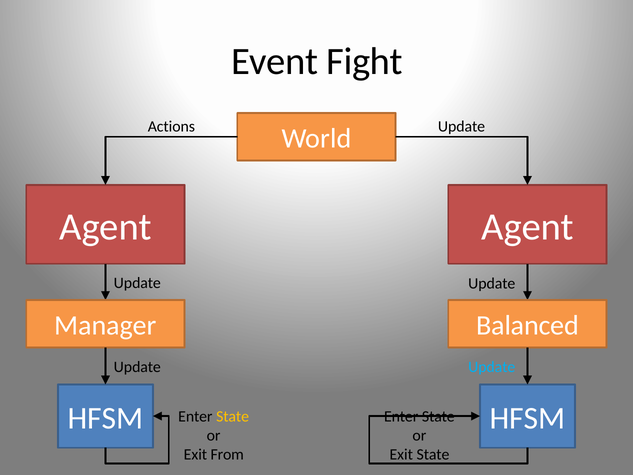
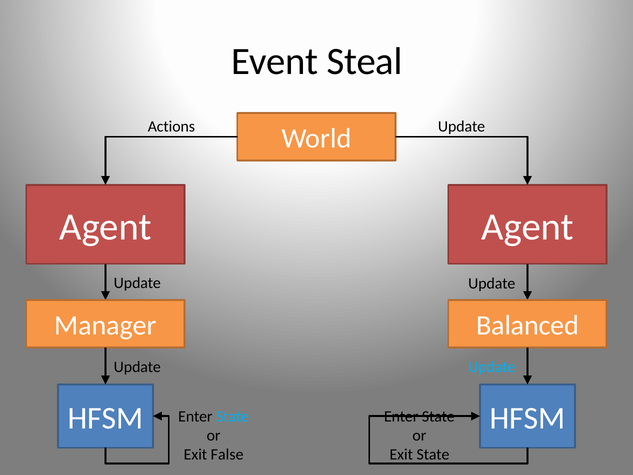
Fight: Fight -> Steal
State at (233, 416) colour: yellow -> light blue
From: From -> False
